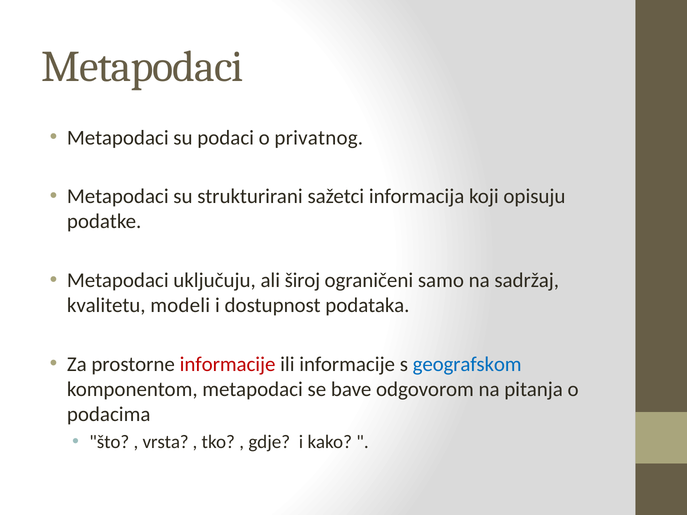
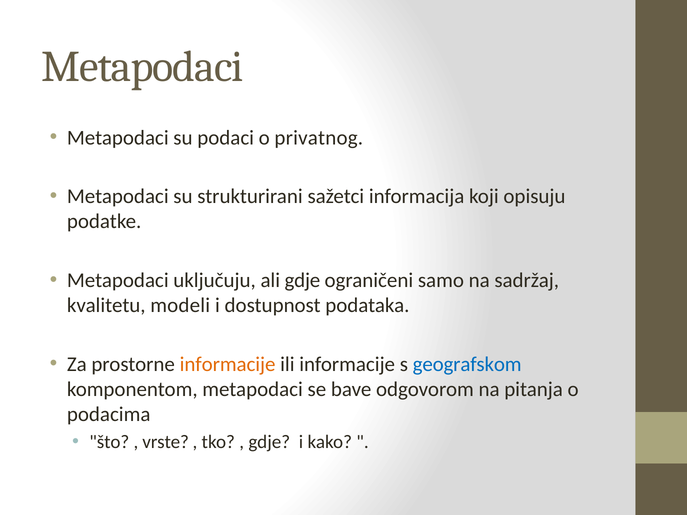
ali široj: široj -> gdje
informacije at (228, 364) colour: red -> orange
vrsta: vrsta -> vrste
